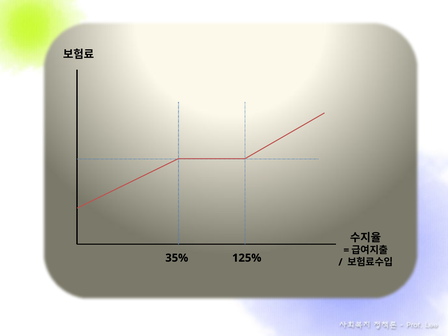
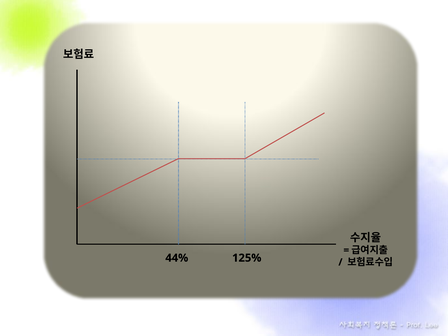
35%: 35% -> 44%
